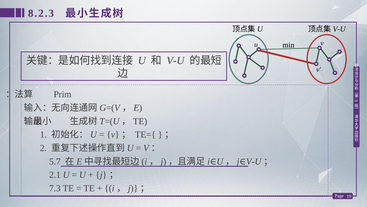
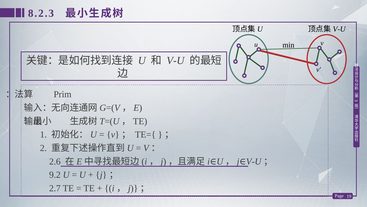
5.7: 5.7 -> 2.6
2.1: 2.1 -> 9.2
7.3: 7.3 -> 2.7
